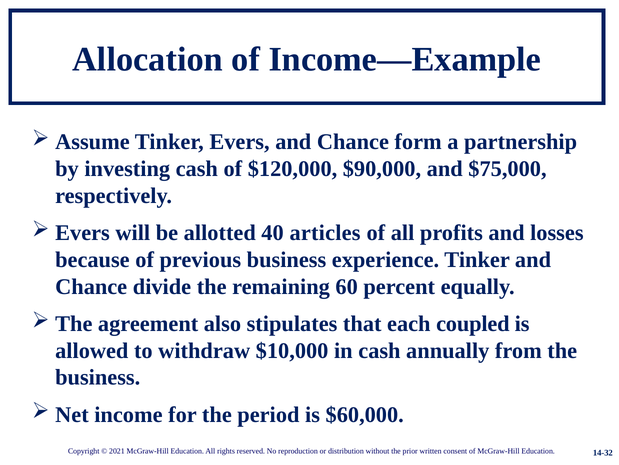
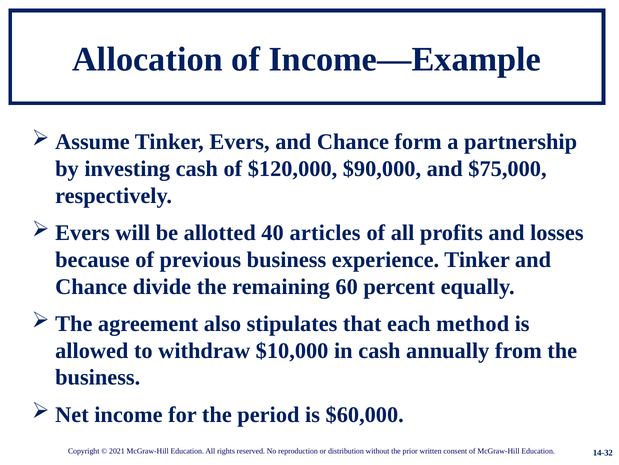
coupled: coupled -> method
